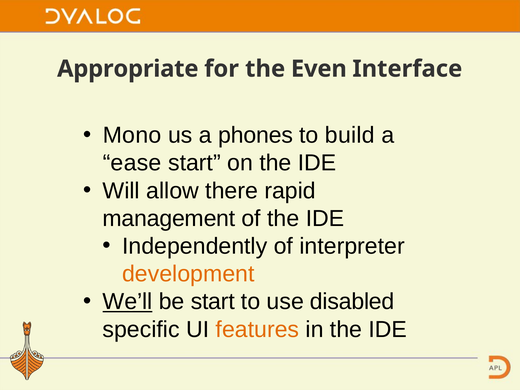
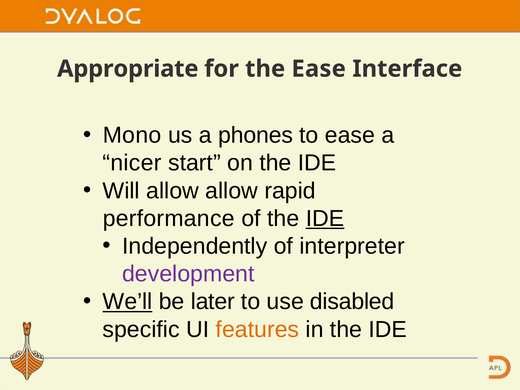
the Even: Even -> Ease
to build: build -> ease
ease: ease -> nicer
allow there: there -> allow
management: management -> performance
IDE at (325, 218) underline: none -> present
development colour: orange -> purple
be start: start -> later
